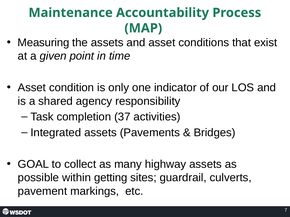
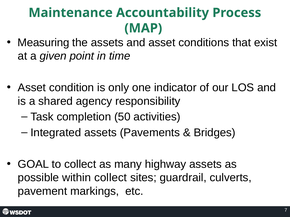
37: 37 -> 50
within getting: getting -> collect
